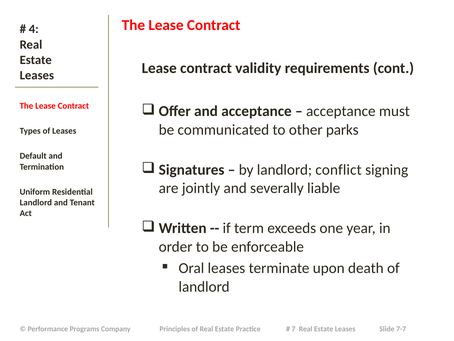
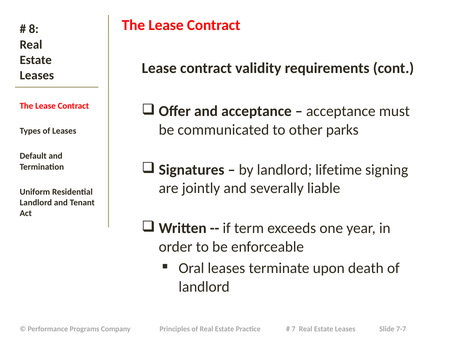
4: 4 -> 8
conflict: conflict -> lifetime
